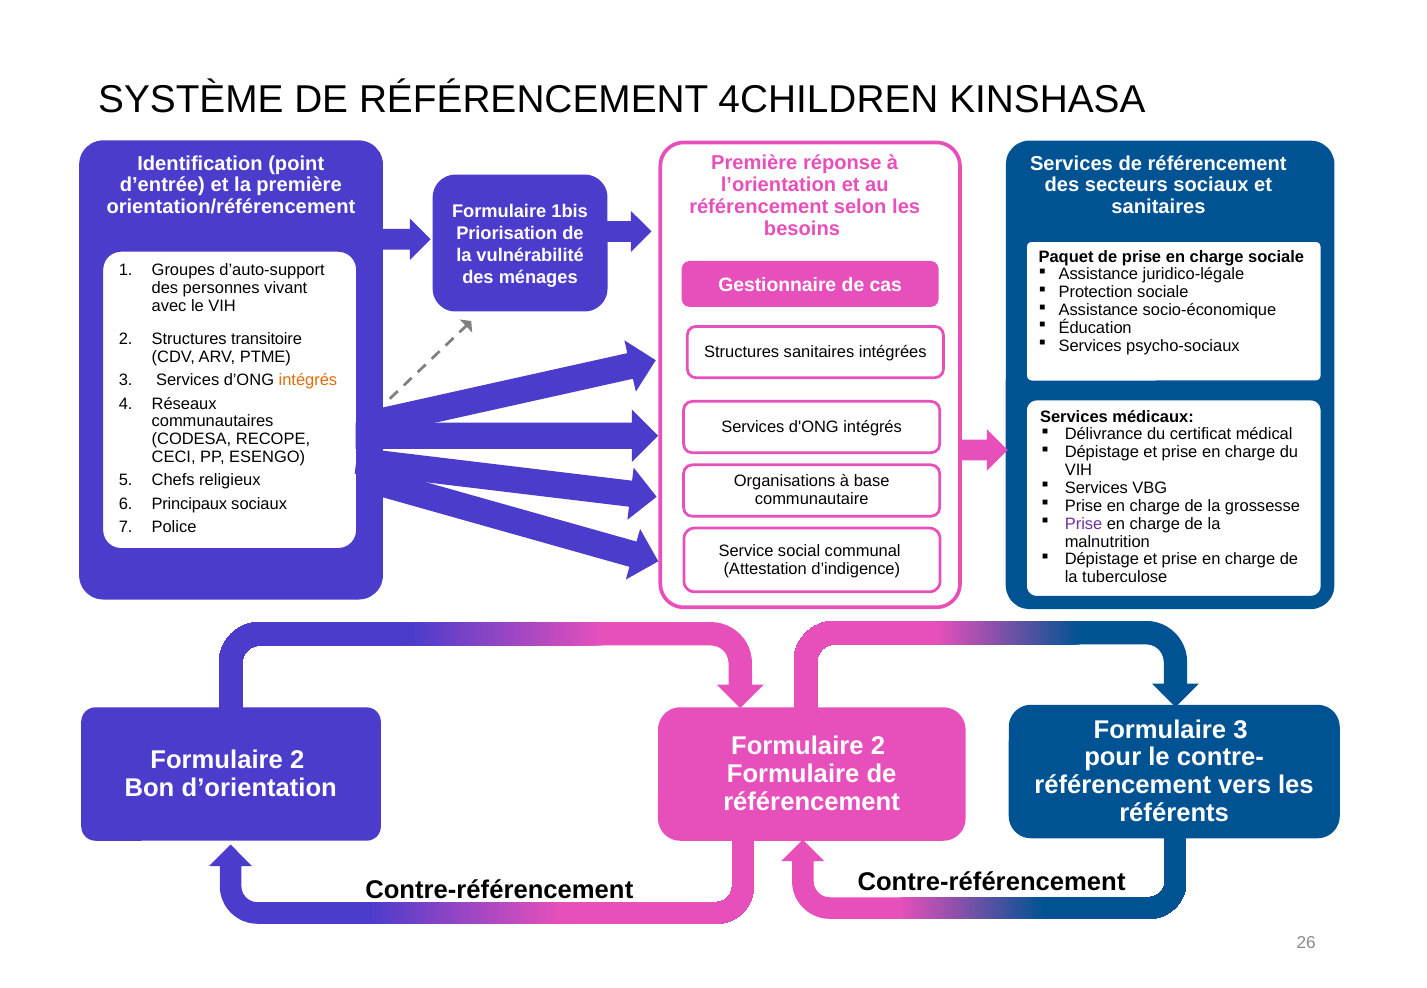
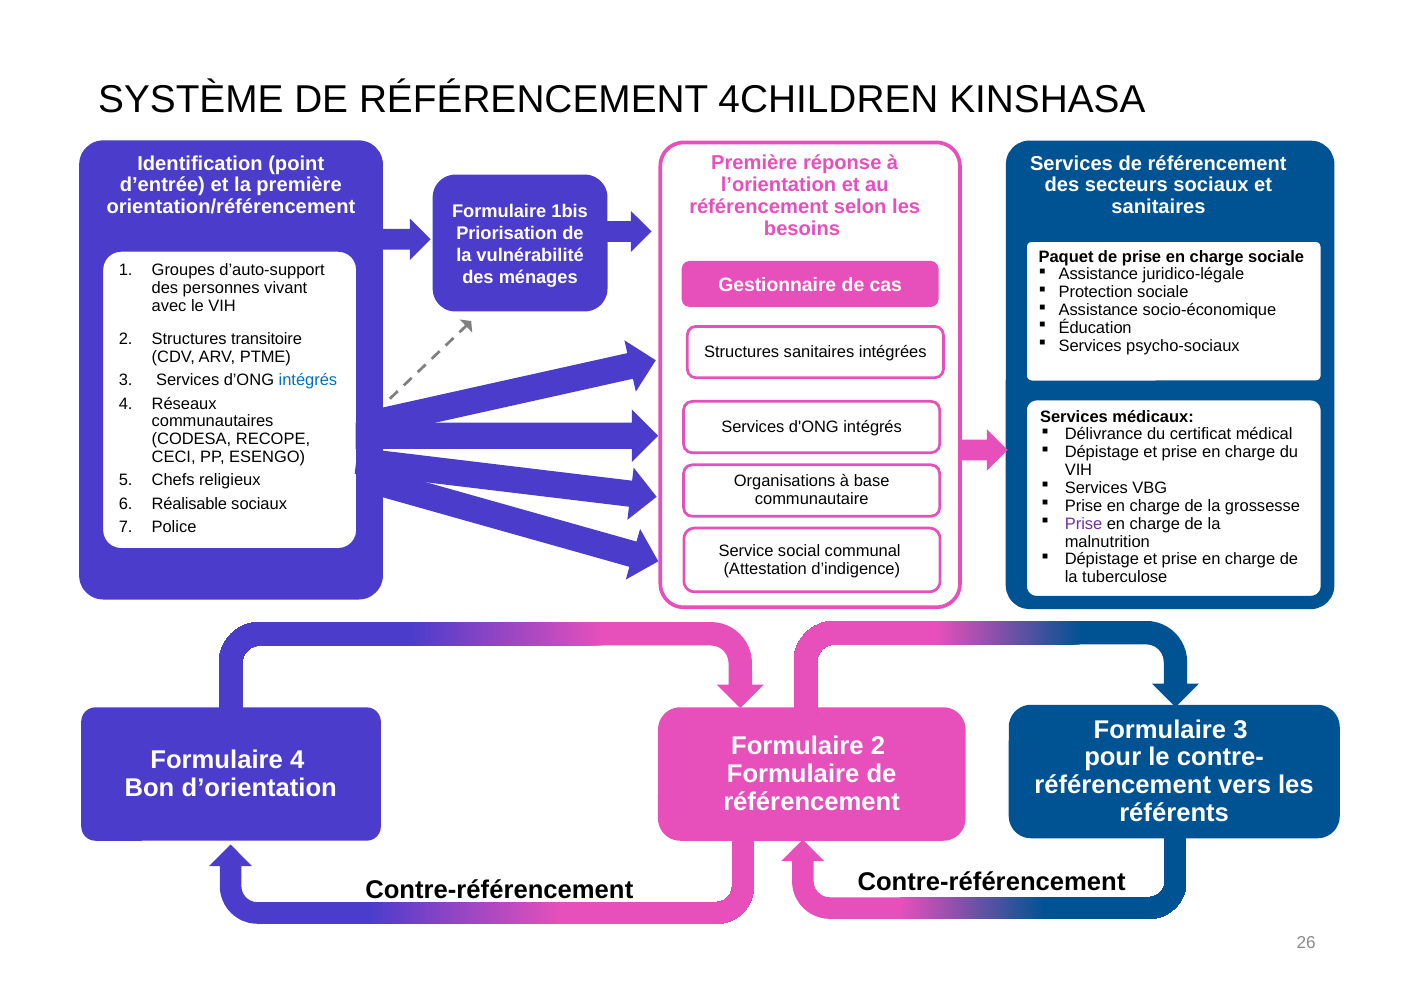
intégrés at (308, 380) colour: orange -> blue
Principaux: Principaux -> Réalisable
2 at (297, 760): 2 -> 4
